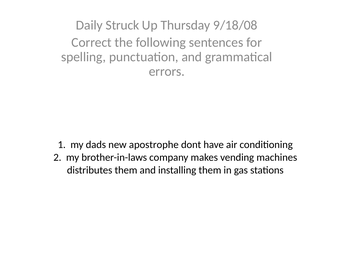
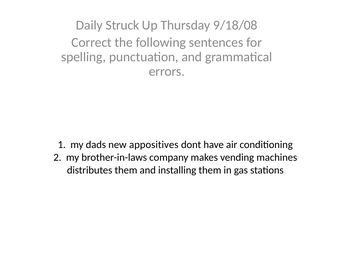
apostrophe: apostrophe -> appositives
